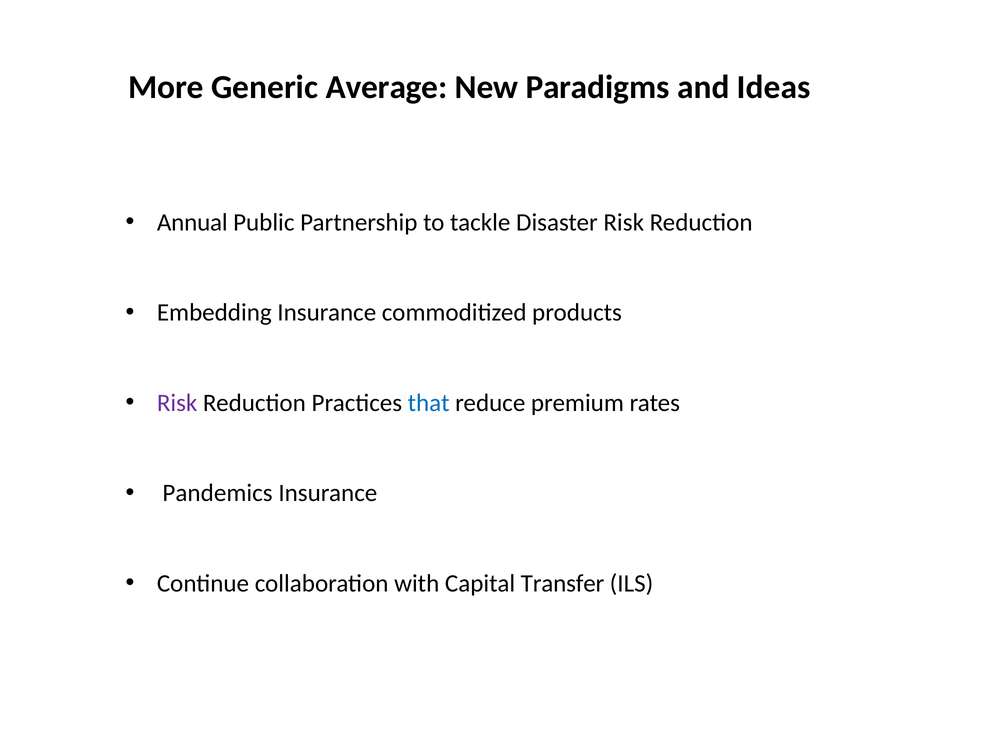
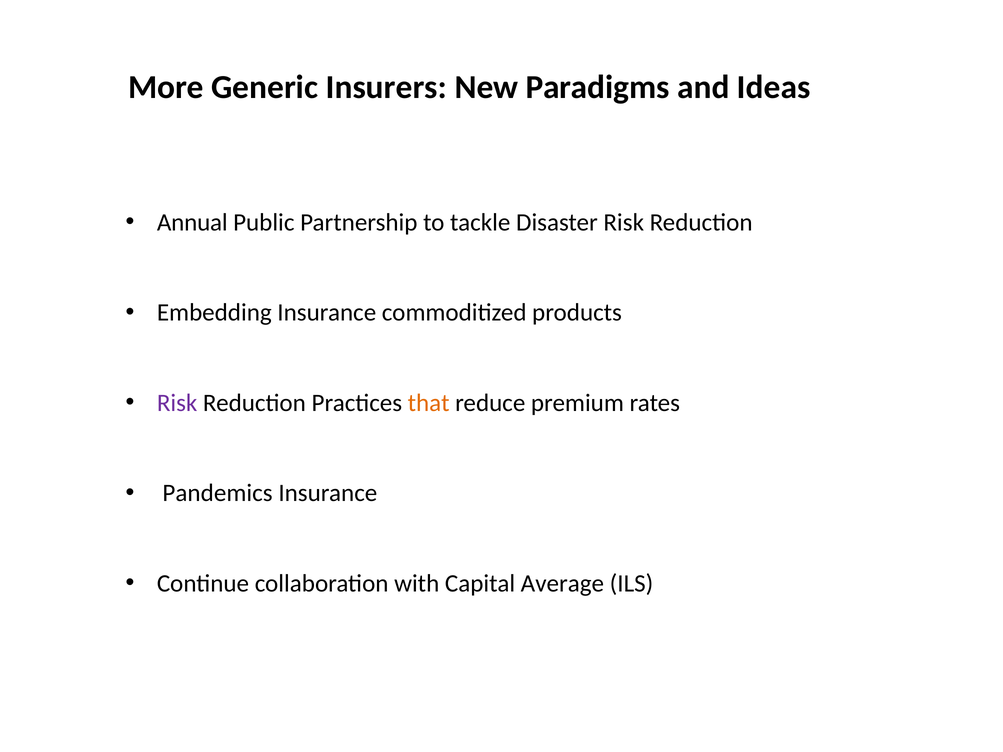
Average: Average -> Insurers
that colour: blue -> orange
Transfer: Transfer -> Average
